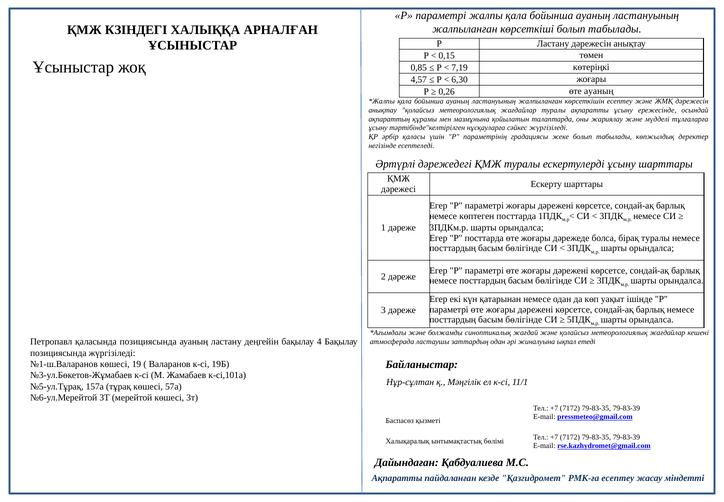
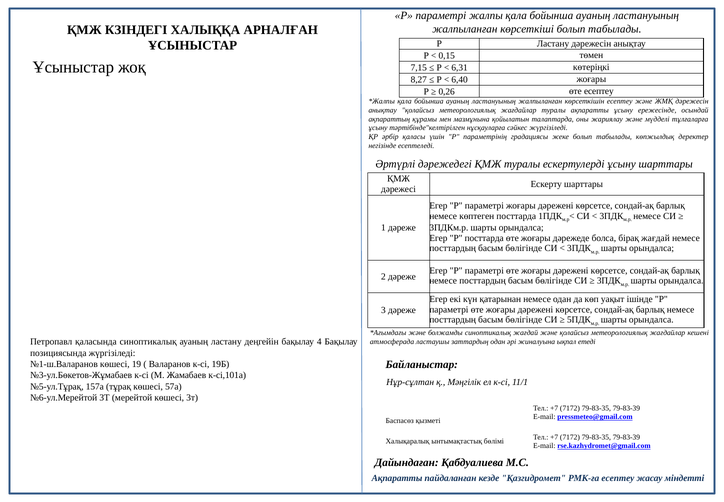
0,85: 0,85 -> 7,15
7,19: 7,19 -> 6,31
4,57: 4,57 -> 8,27
6,30: 6,30 -> 6,40
өте ауаның: ауаның -> есептеу
бірақ туралы: туралы -> жағдай
қаласында позициясында: позициясында -> синоптикалық
